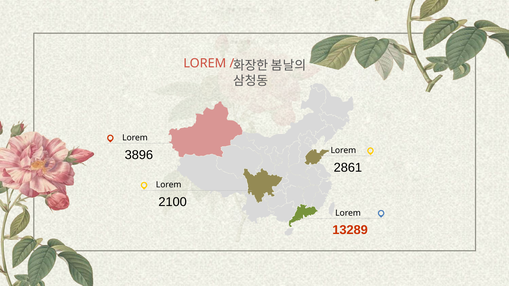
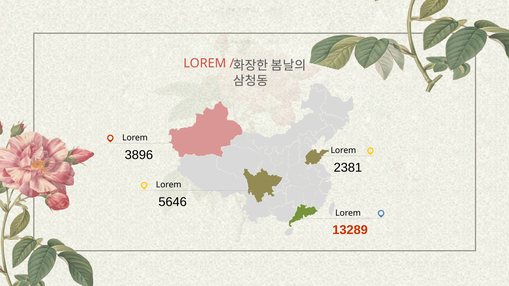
2861: 2861 -> 2381
2100: 2100 -> 5646
